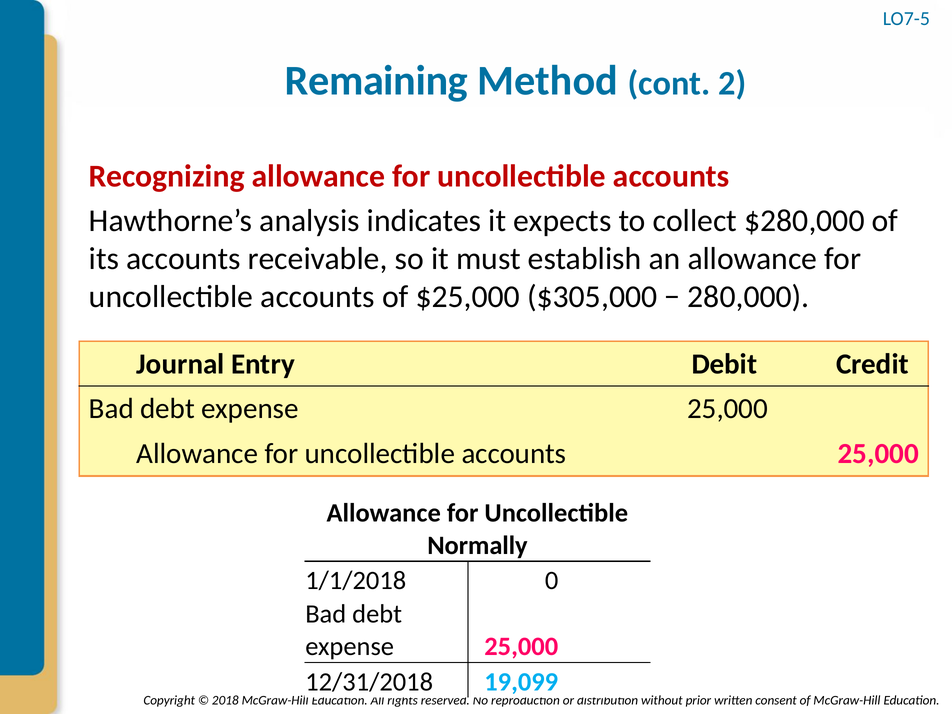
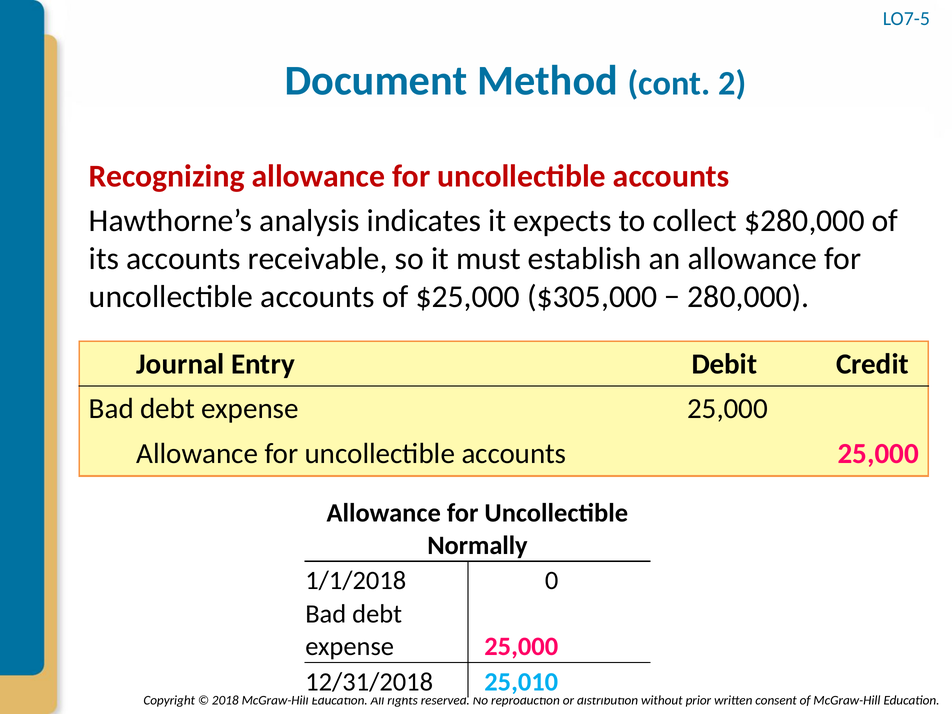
Remaining: Remaining -> Document
19,099: 19,099 -> 25,010
